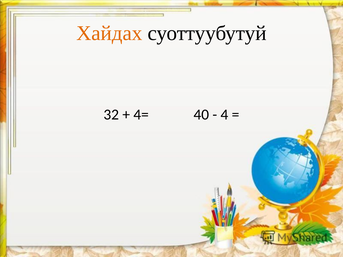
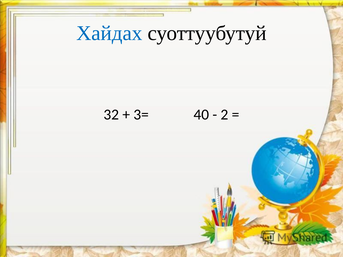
Хайдах colour: orange -> blue
4=: 4= -> 3=
4: 4 -> 2
